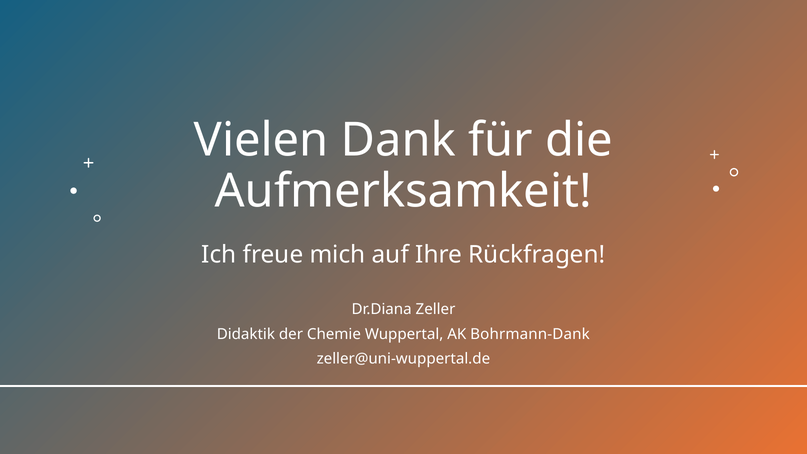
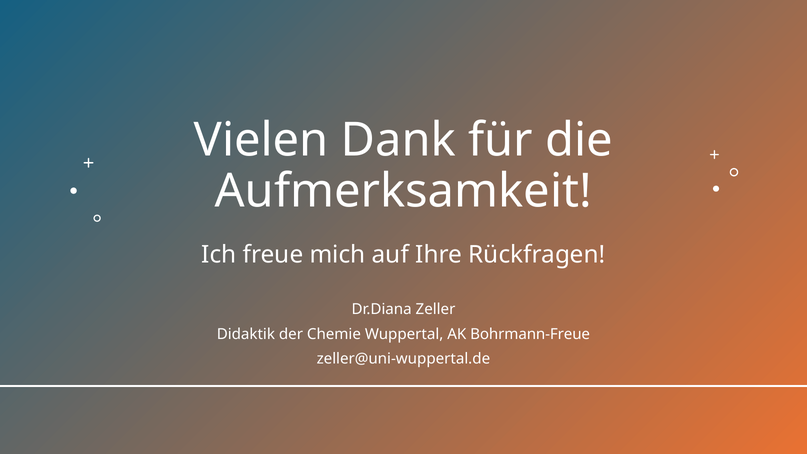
Bohrmann-Dank: Bohrmann-Dank -> Bohrmann-Freue
